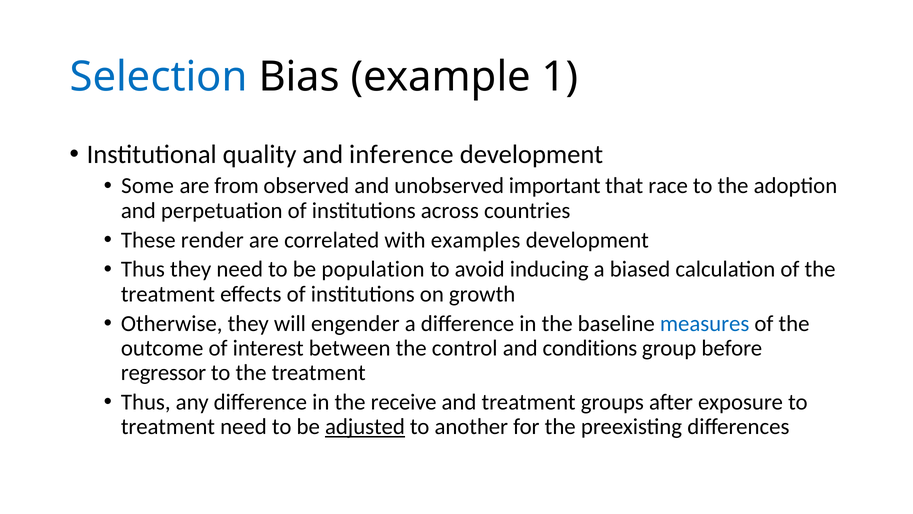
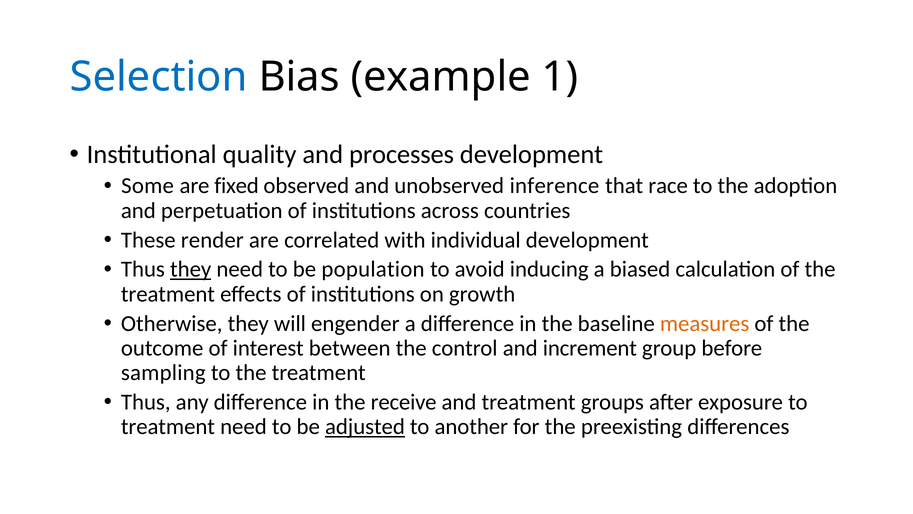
inference: inference -> processes
from: from -> fixed
important: important -> inference
examples: examples -> individual
they at (191, 269) underline: none -> present
measures colour: blue -> orange
conditions: conditions -> increment
regressor: regressor -> sampling
